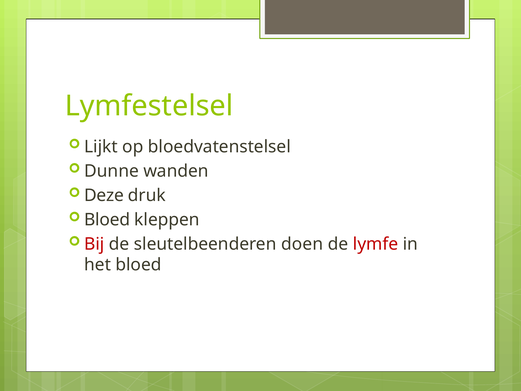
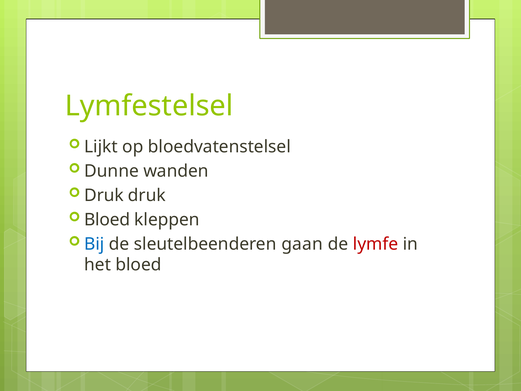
Deze at (104, 195): Deze -> Druk
Bij colour: red -> blue
doen: doen -> gaan
